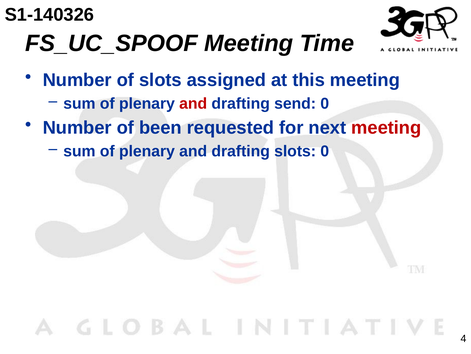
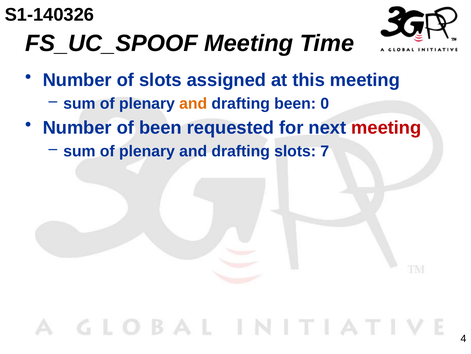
and at (193, 103) colour: red -> orange
drafting send: send -> been
slots 0: 0 -> 7
